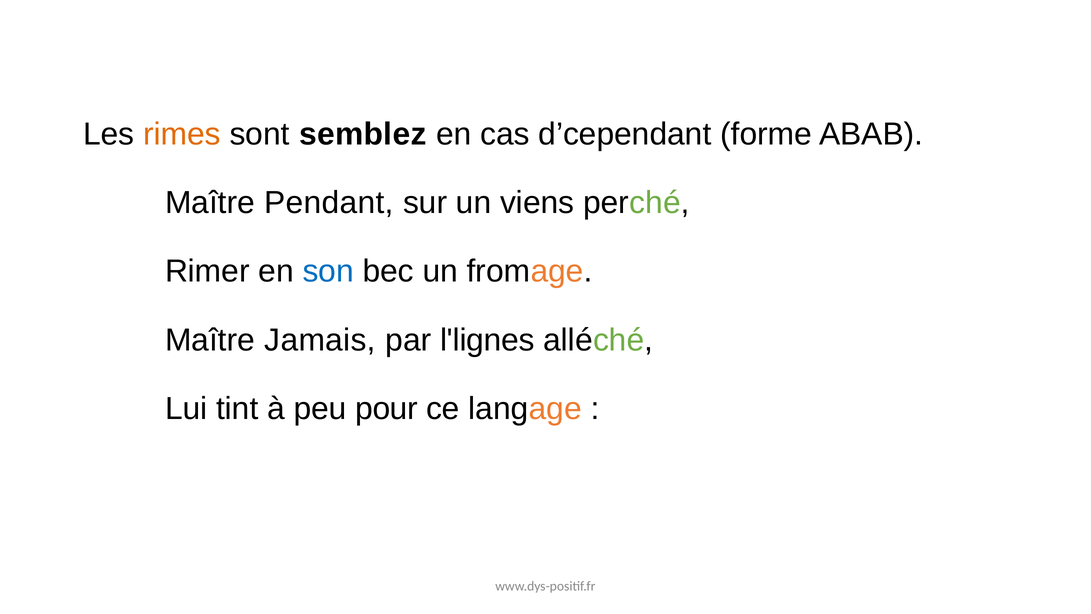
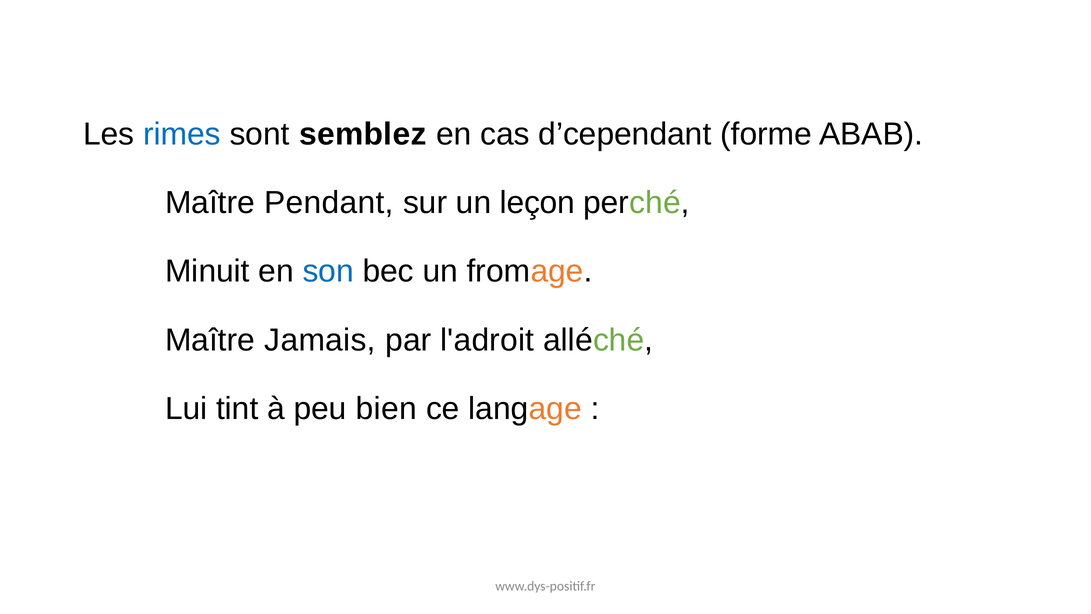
rimes colour: orange -> blue
viens: viens -> leçon
Rimer: Rimer -> Minuit
l'lignes: l'lignes -> l'adroit
pour: pour -> bien
